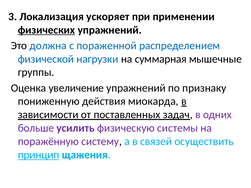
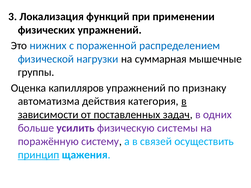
ускоряет: ускоряет -> функций
физических underline: present -> none
должна: должна -> нижних
увеличение: увеличение -> капилляров
пониженную: пониженную -> автоматизма
миокарда: миокарда -> категория
